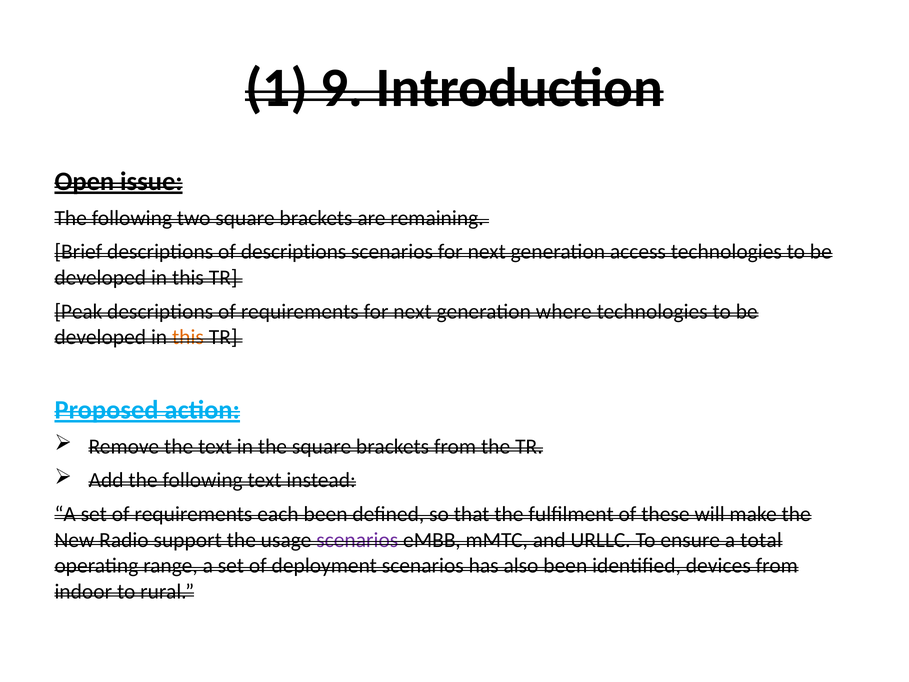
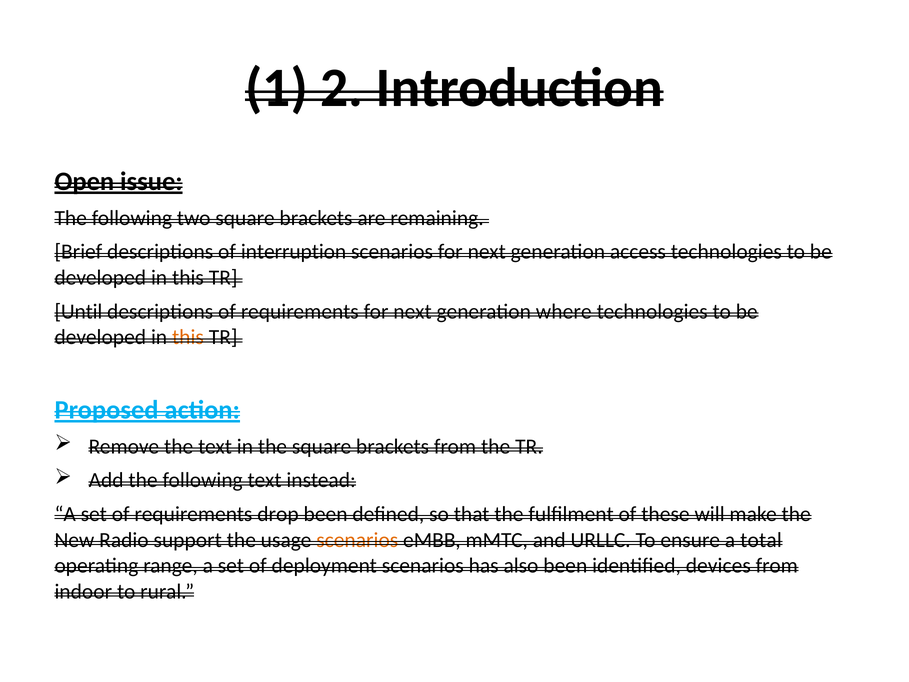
9: 9 -> 2
of descriptions: descriptions -> interruption
Peak: Peak -> Until
each: each -> drop
scenarios at (357, 540) colour: purple -> orange
